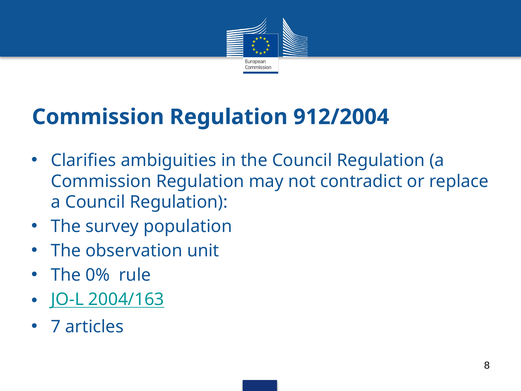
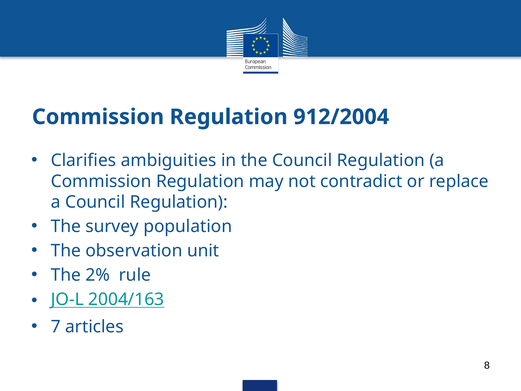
0%: 0% -> 2%
